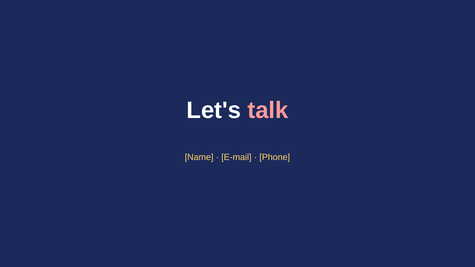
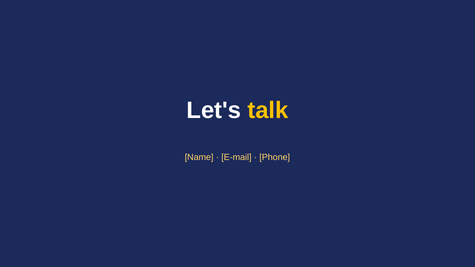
talk colour: pink -> yellow
